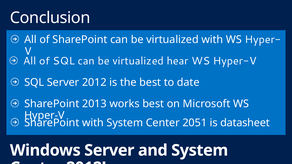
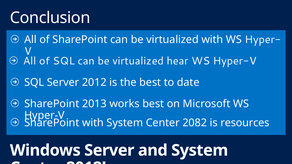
2051: 2051 -> 2082
datasheet: datasheet -> resources
